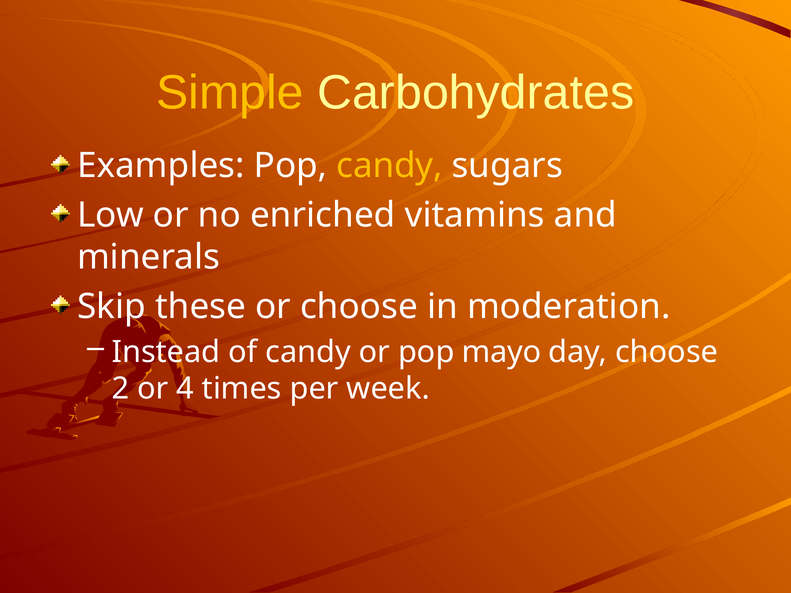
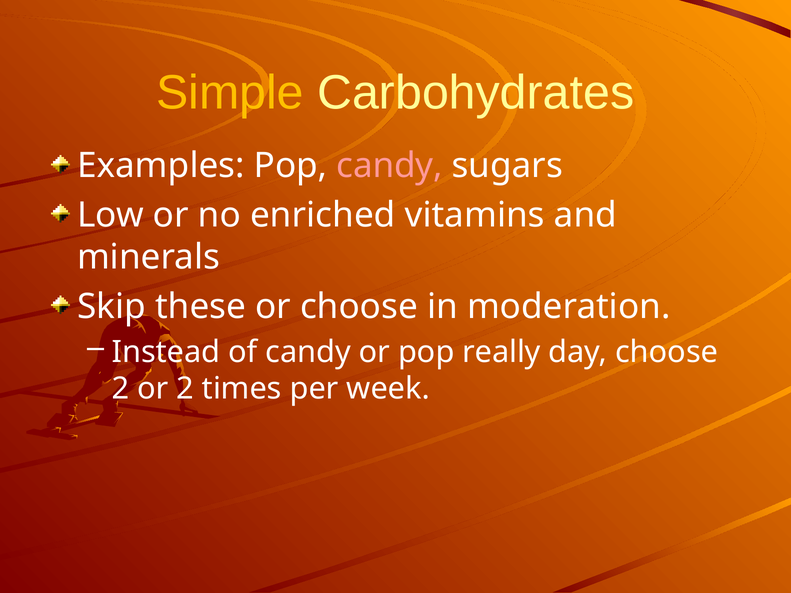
candy at (390, 166) colour: yellow -> pink
mayo: mayo -> really
or 4: 4 -> 2
